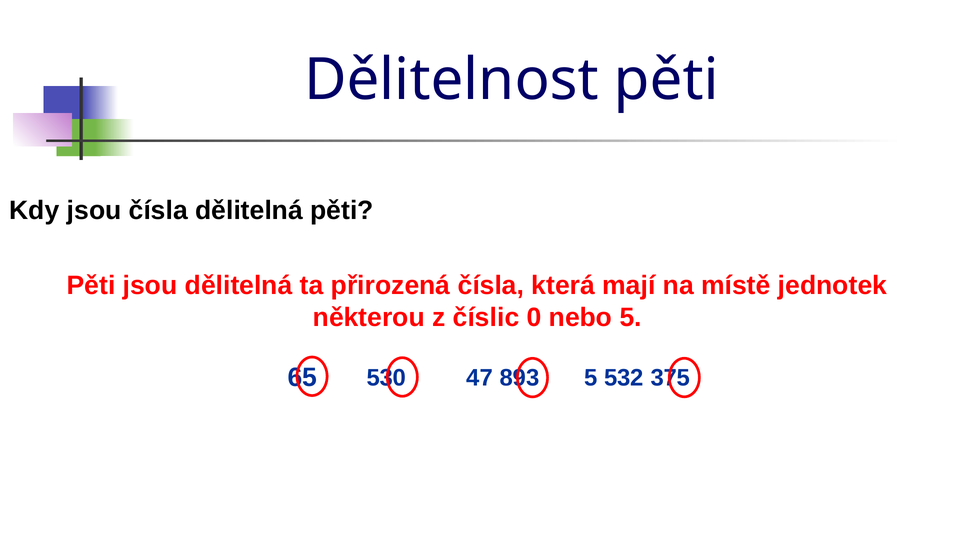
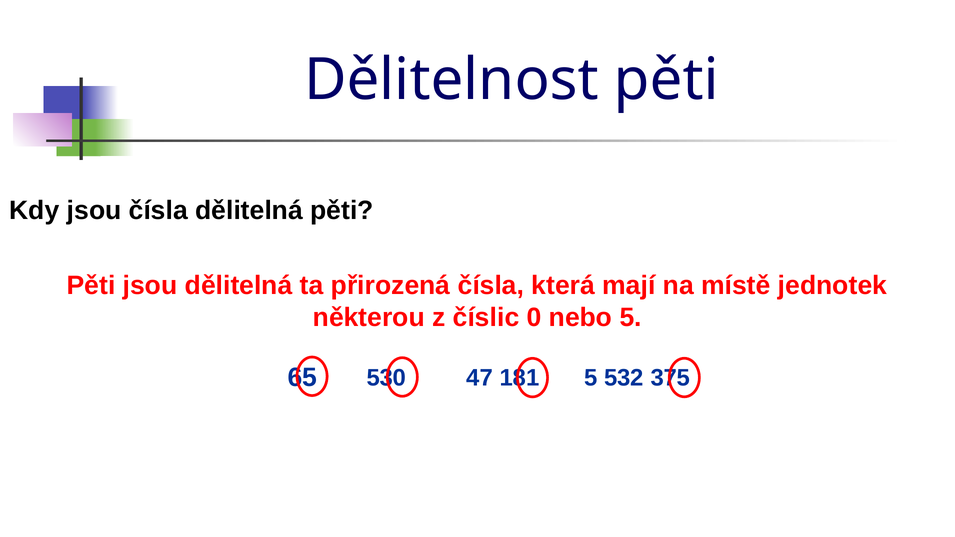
893: 893 -> 181
